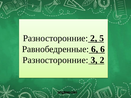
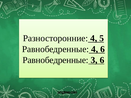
Разносторонние 2: 2 -> 4
Равнобедренные 6: 6 -> 4
Разносторонние at (55, 60): Разносторонние -> Равнобедренные
3 2: 2 -> 6
